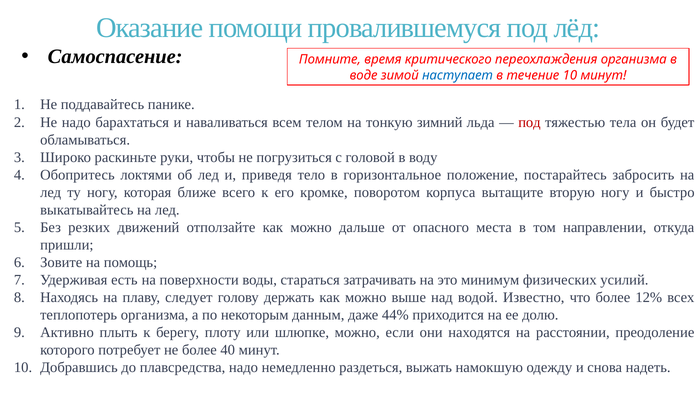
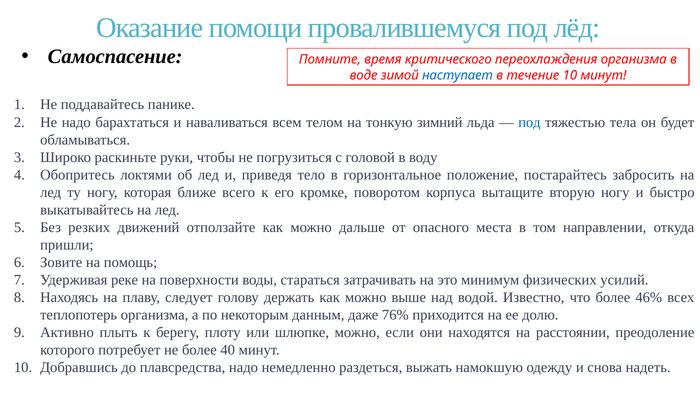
под at (529, 122) colour: red -> blue
есть: есть -> реке
12%: 12% -> 46%
44%: 44% -> 76%
